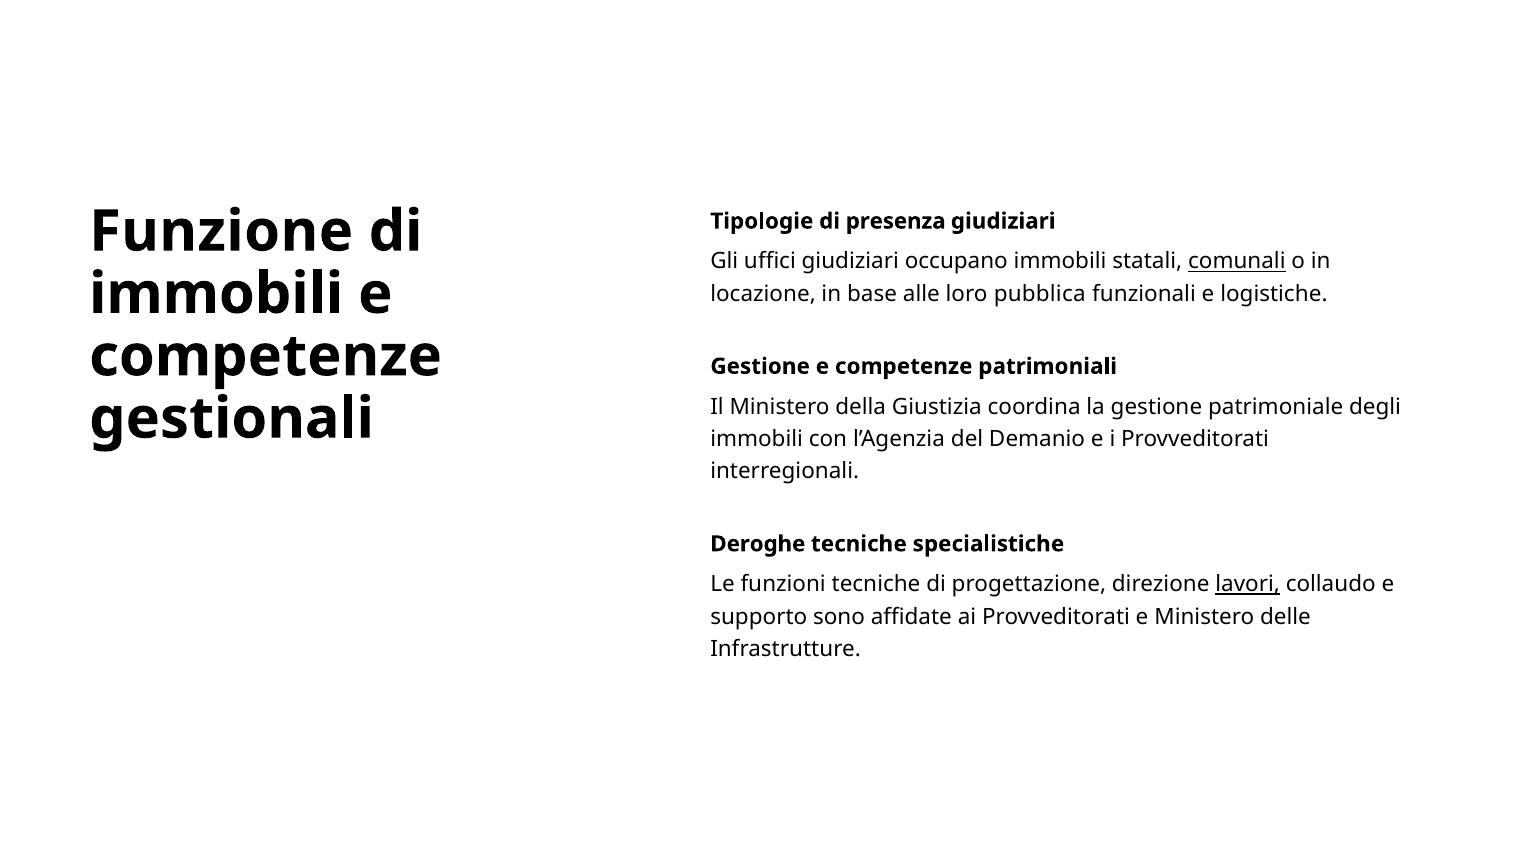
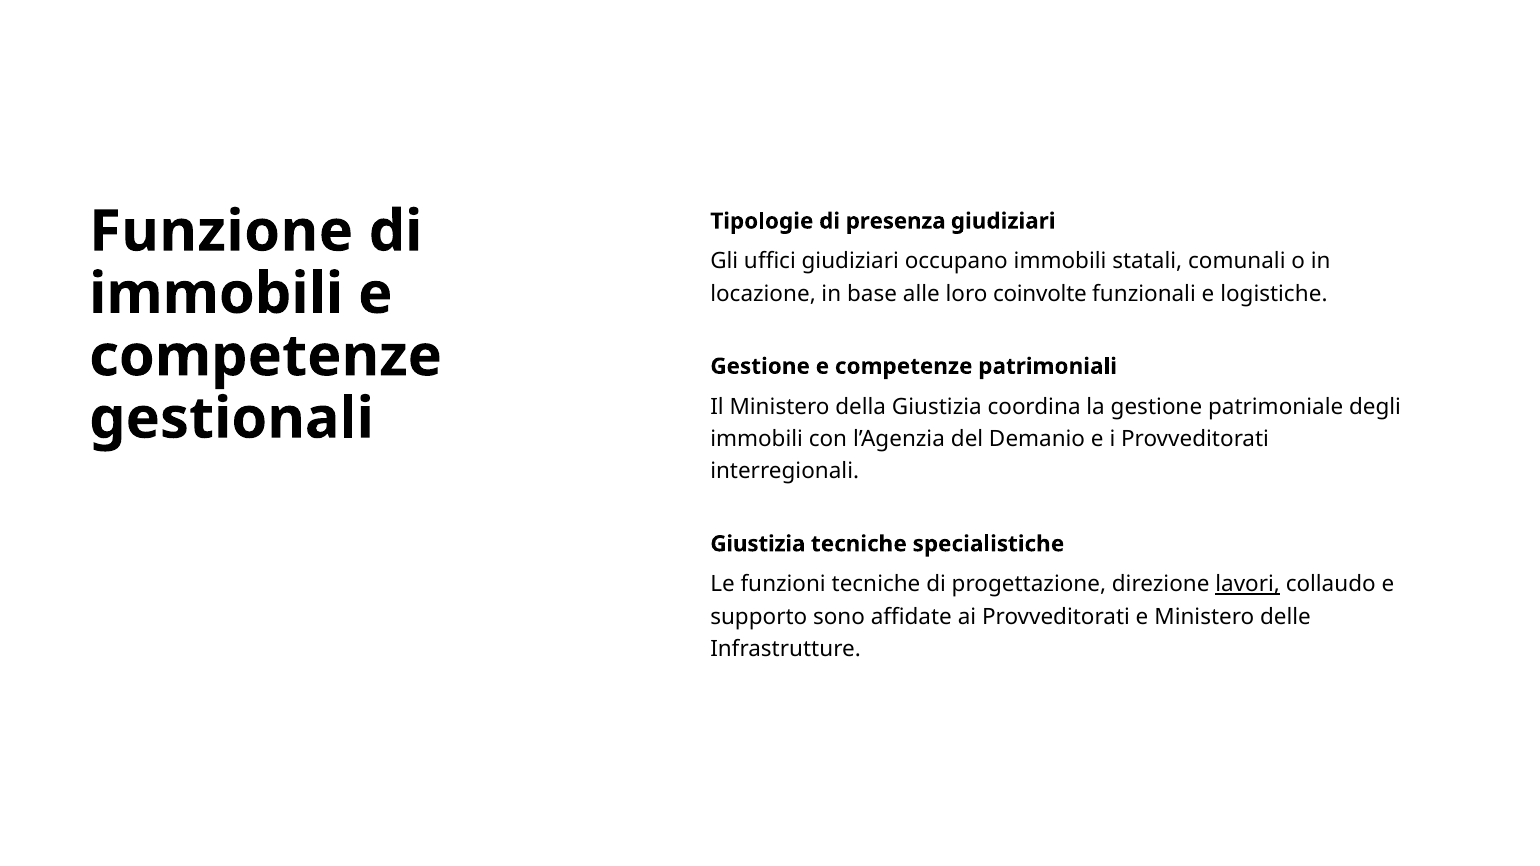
comunali underline: present -> none
pubblica: pubblica -> coinvolte
Deroghe at (758, 544): Deroghe -> Giustizia
